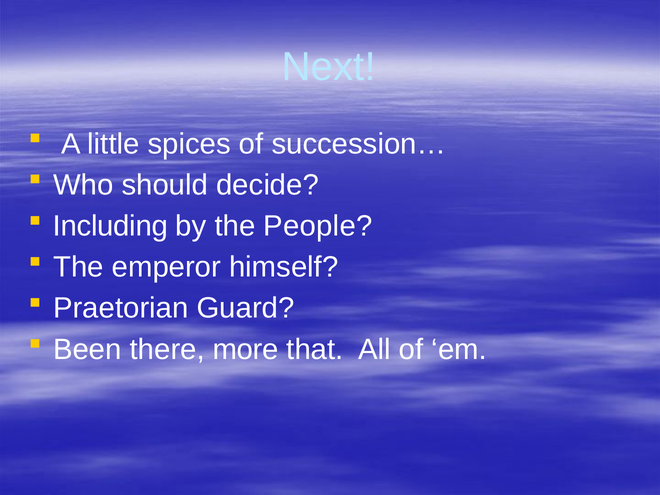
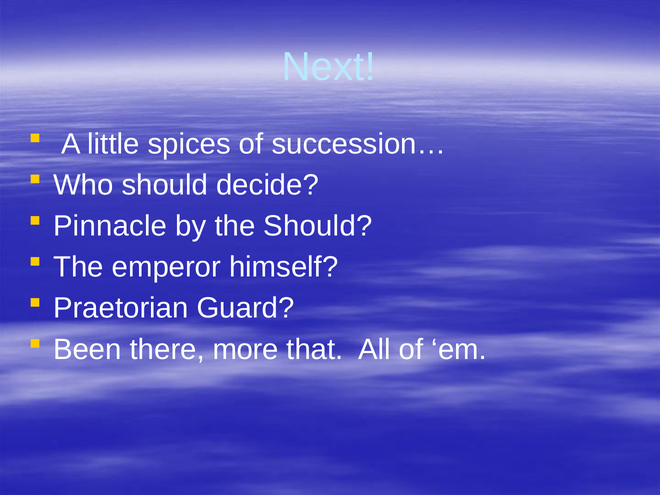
Including: Including -> Pinnacle
the People: People -> Should
